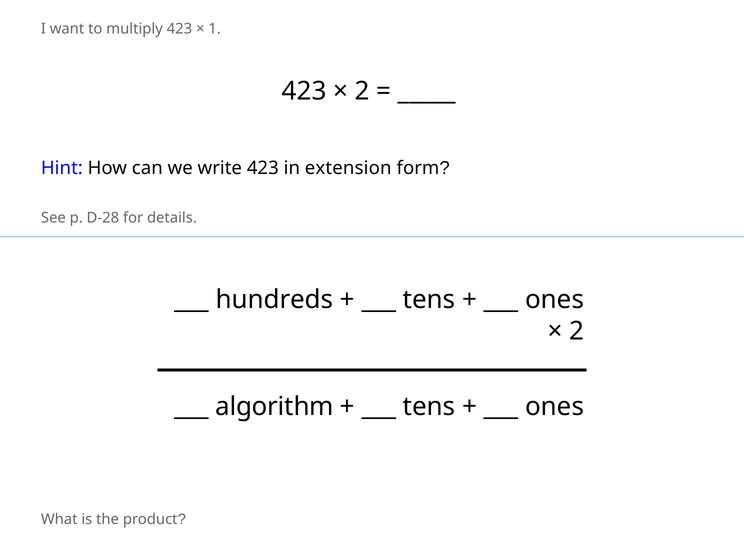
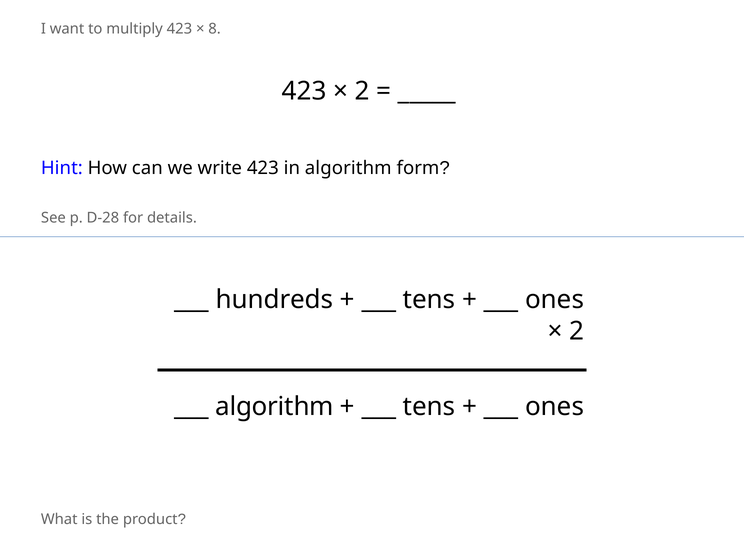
1: 1 -> 8
in extension: extension -> algorithm
